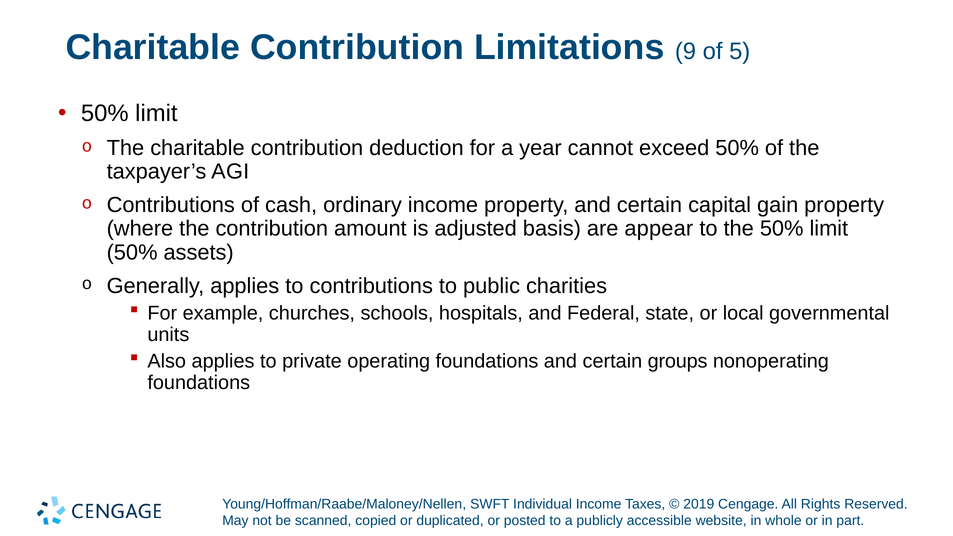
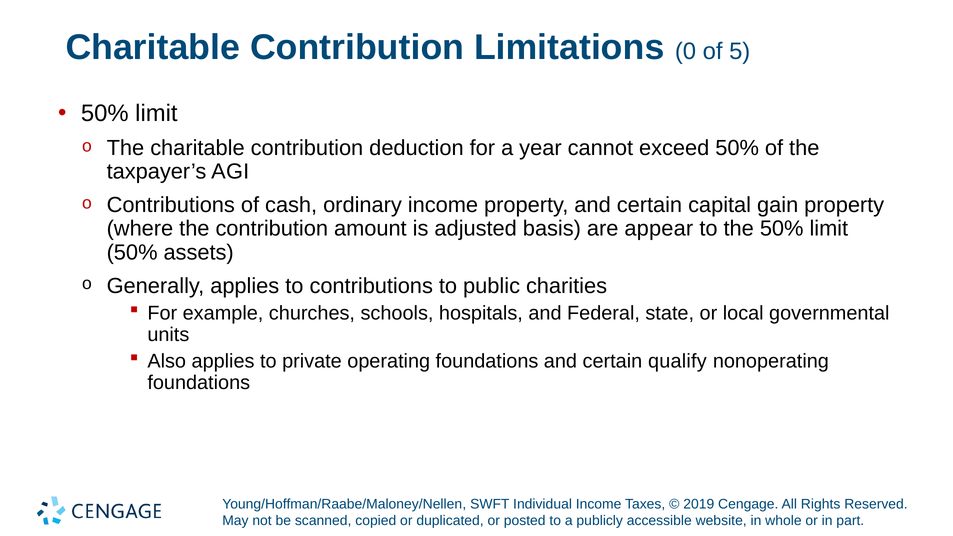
9: 9 -> 0
groups: groups -> qualify
